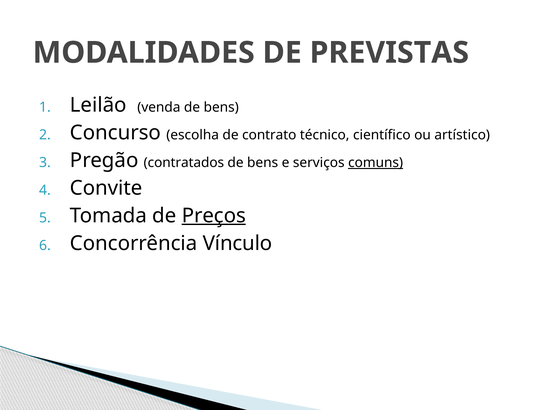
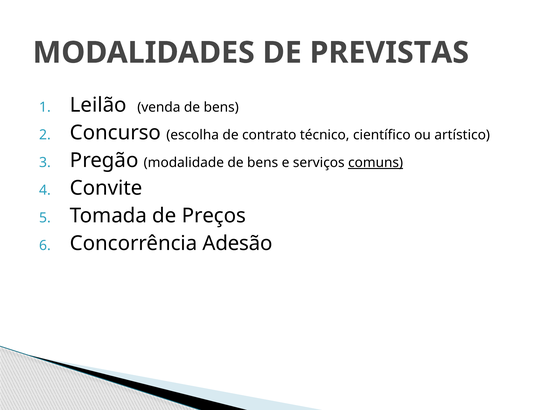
contratados: contratados -> modalidade
Preços underline: present -> none
Vínculo: Vínculo -> Adesão
